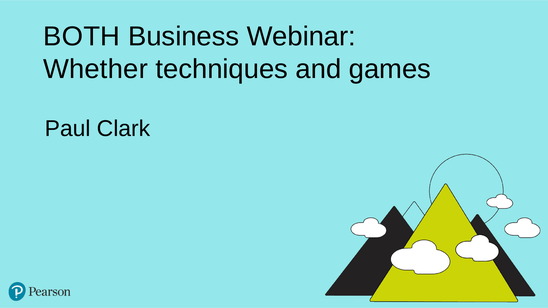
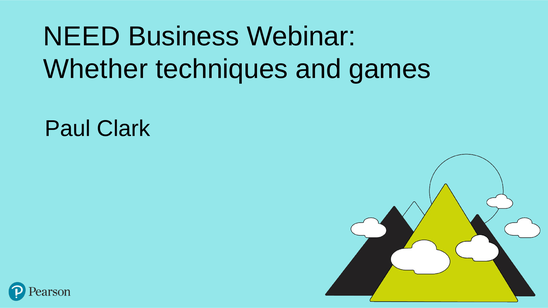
BOTH: BOTH -> NEED
